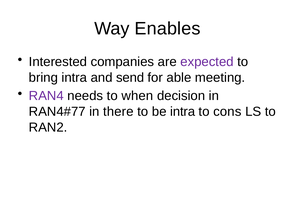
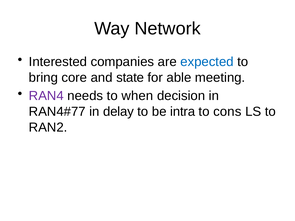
Enables: Enables -> Network
expected colour: purple -> blue
bring intra: intra -> core
send: send -> state
there: there -> delay
